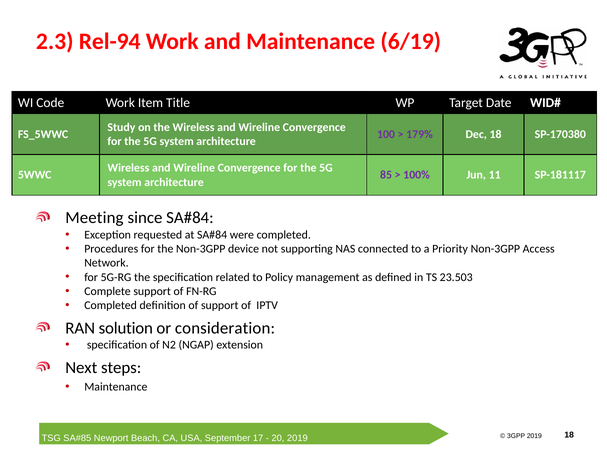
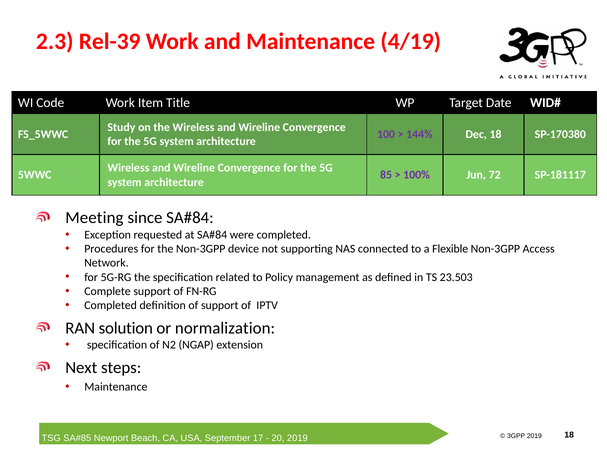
Rel-94: Rel-94 -> Rel-39
6/19: 6/19 -> 4/19
179%: 179% -> 144%
11: 11 -> 72
Priority: Priority -> Flexible
consideration: consideration -> normalization
